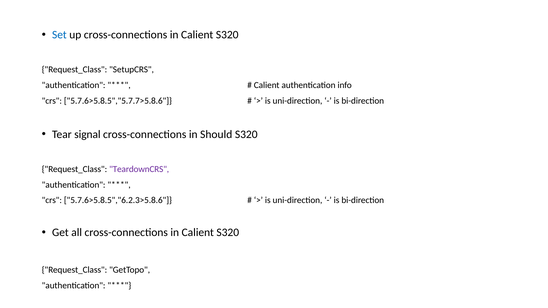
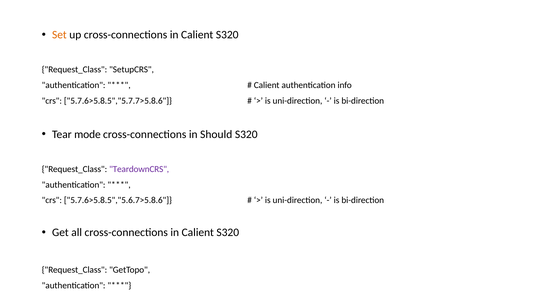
Set colour: blue -> orange
signal: signal -> mode
5.7.6>5.8.5","6.2.3>5.8.6: 5.7.6>5.8.5","6.2.3>5.8.6 -> 5.7.6>5.8.5","5.6.7>5.8.6
